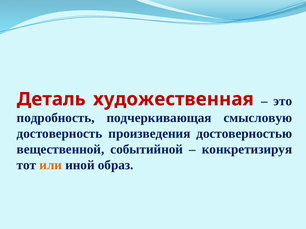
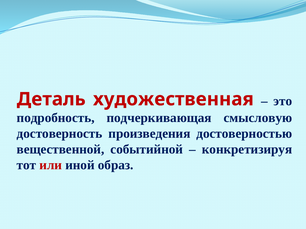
или colour: orange -> red
